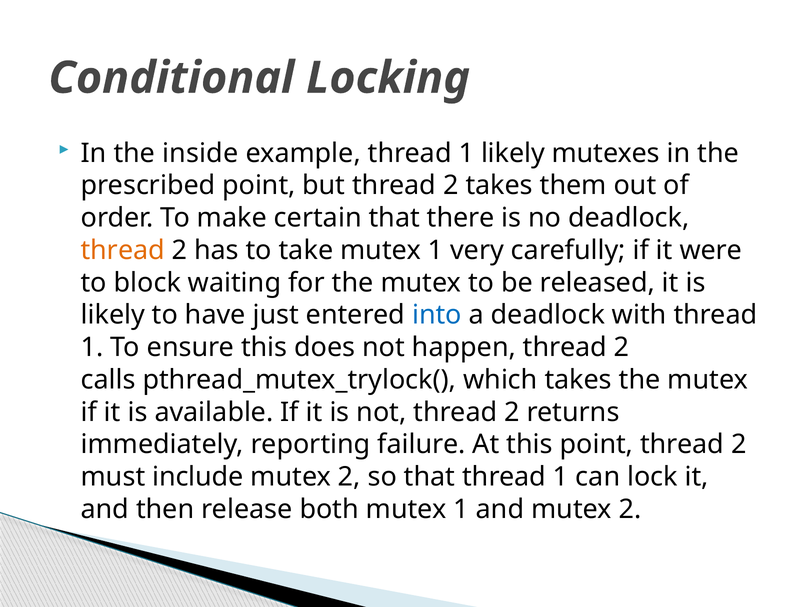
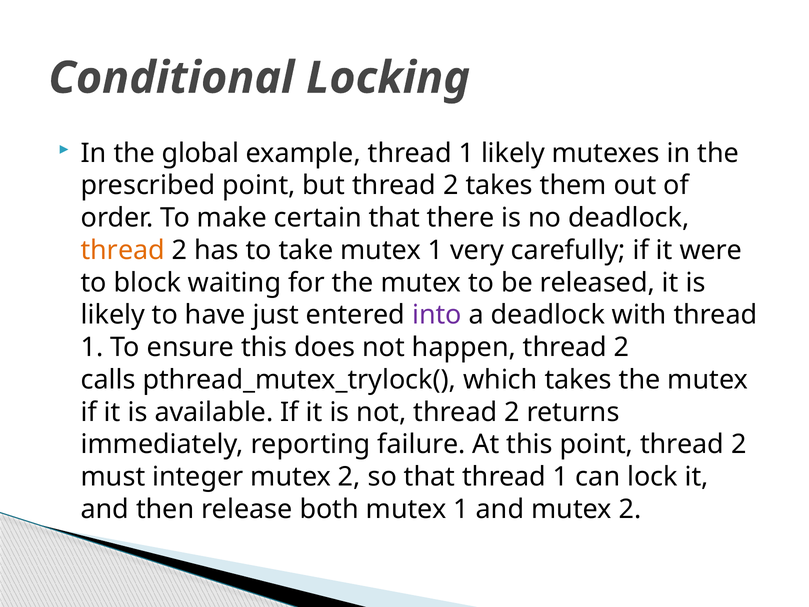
inside: inside -> global
into colour: blue -> purple
include: include -> integer
